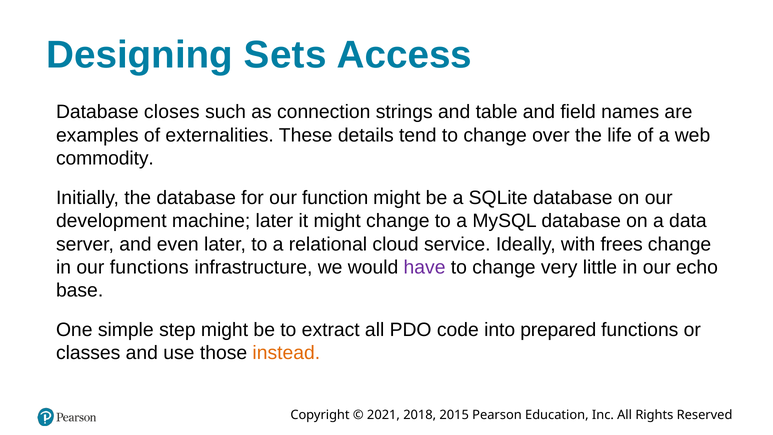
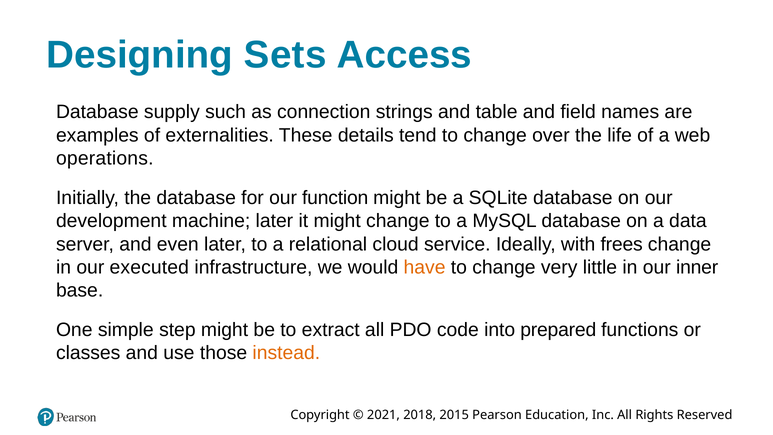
closes: closes -> supply
commodity: commodity -> operations
our functions: functions -> executed
have colour: purple -> orange
echo: echo -> inner
